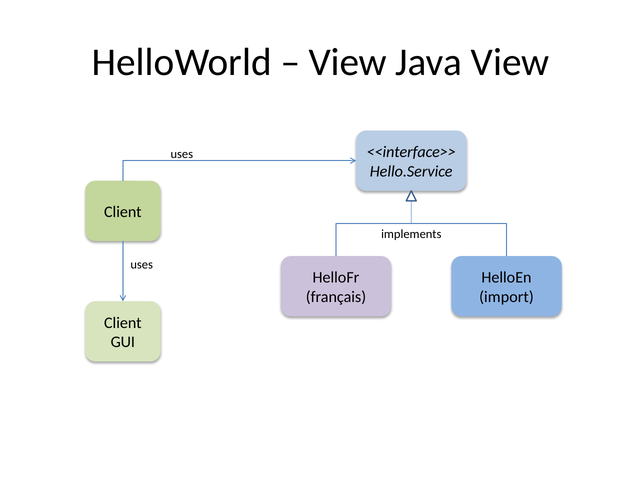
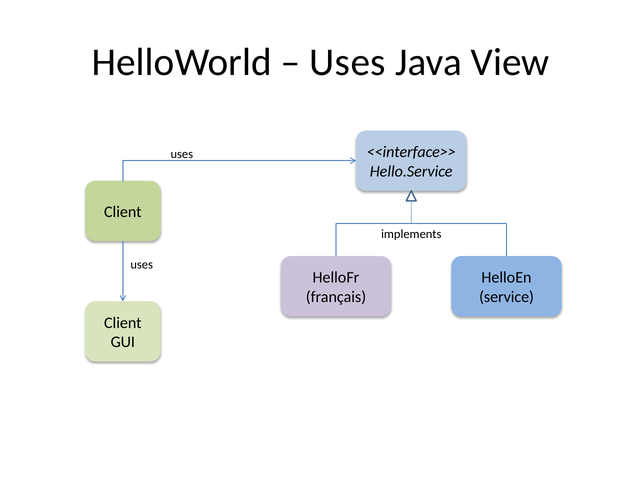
View at (348, 62): View -> Uses
import: import -> service
